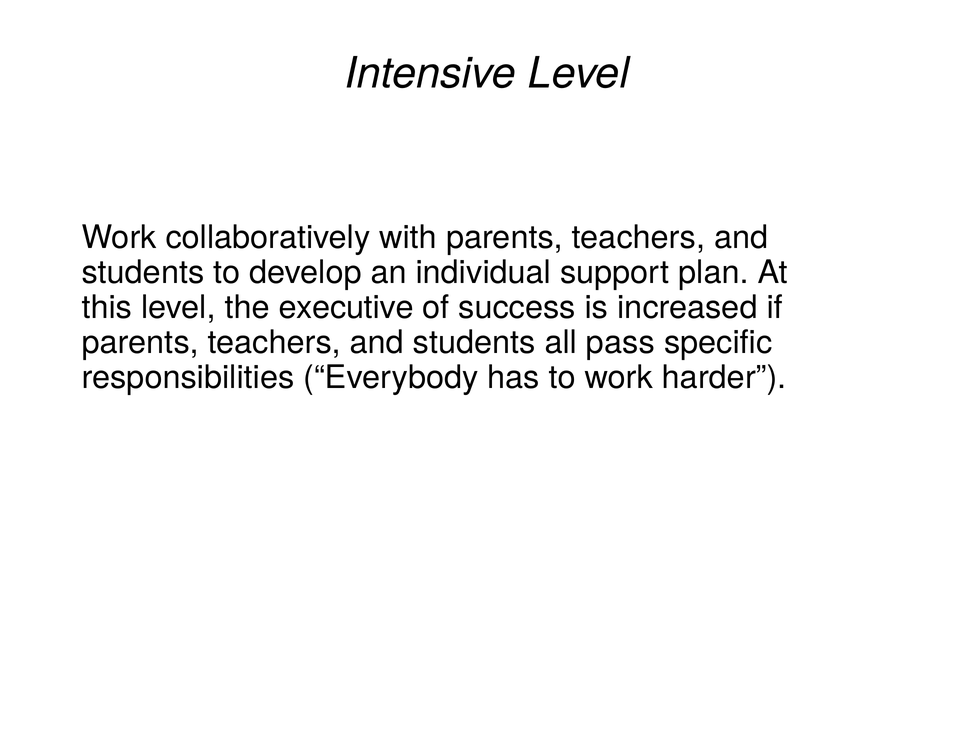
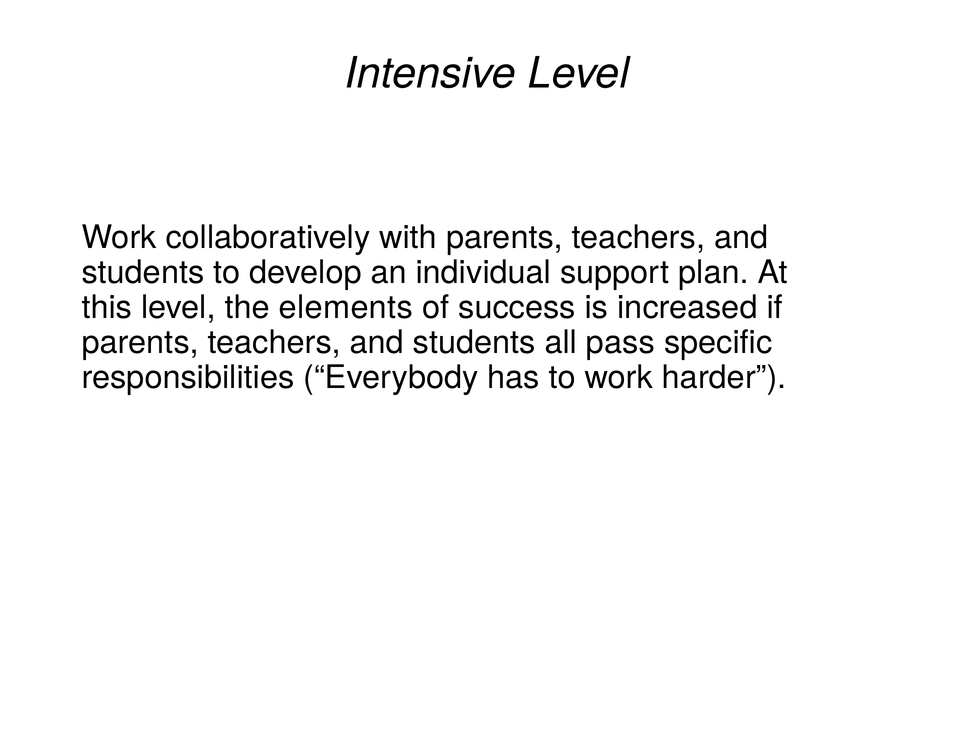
executive: executive -> elements
